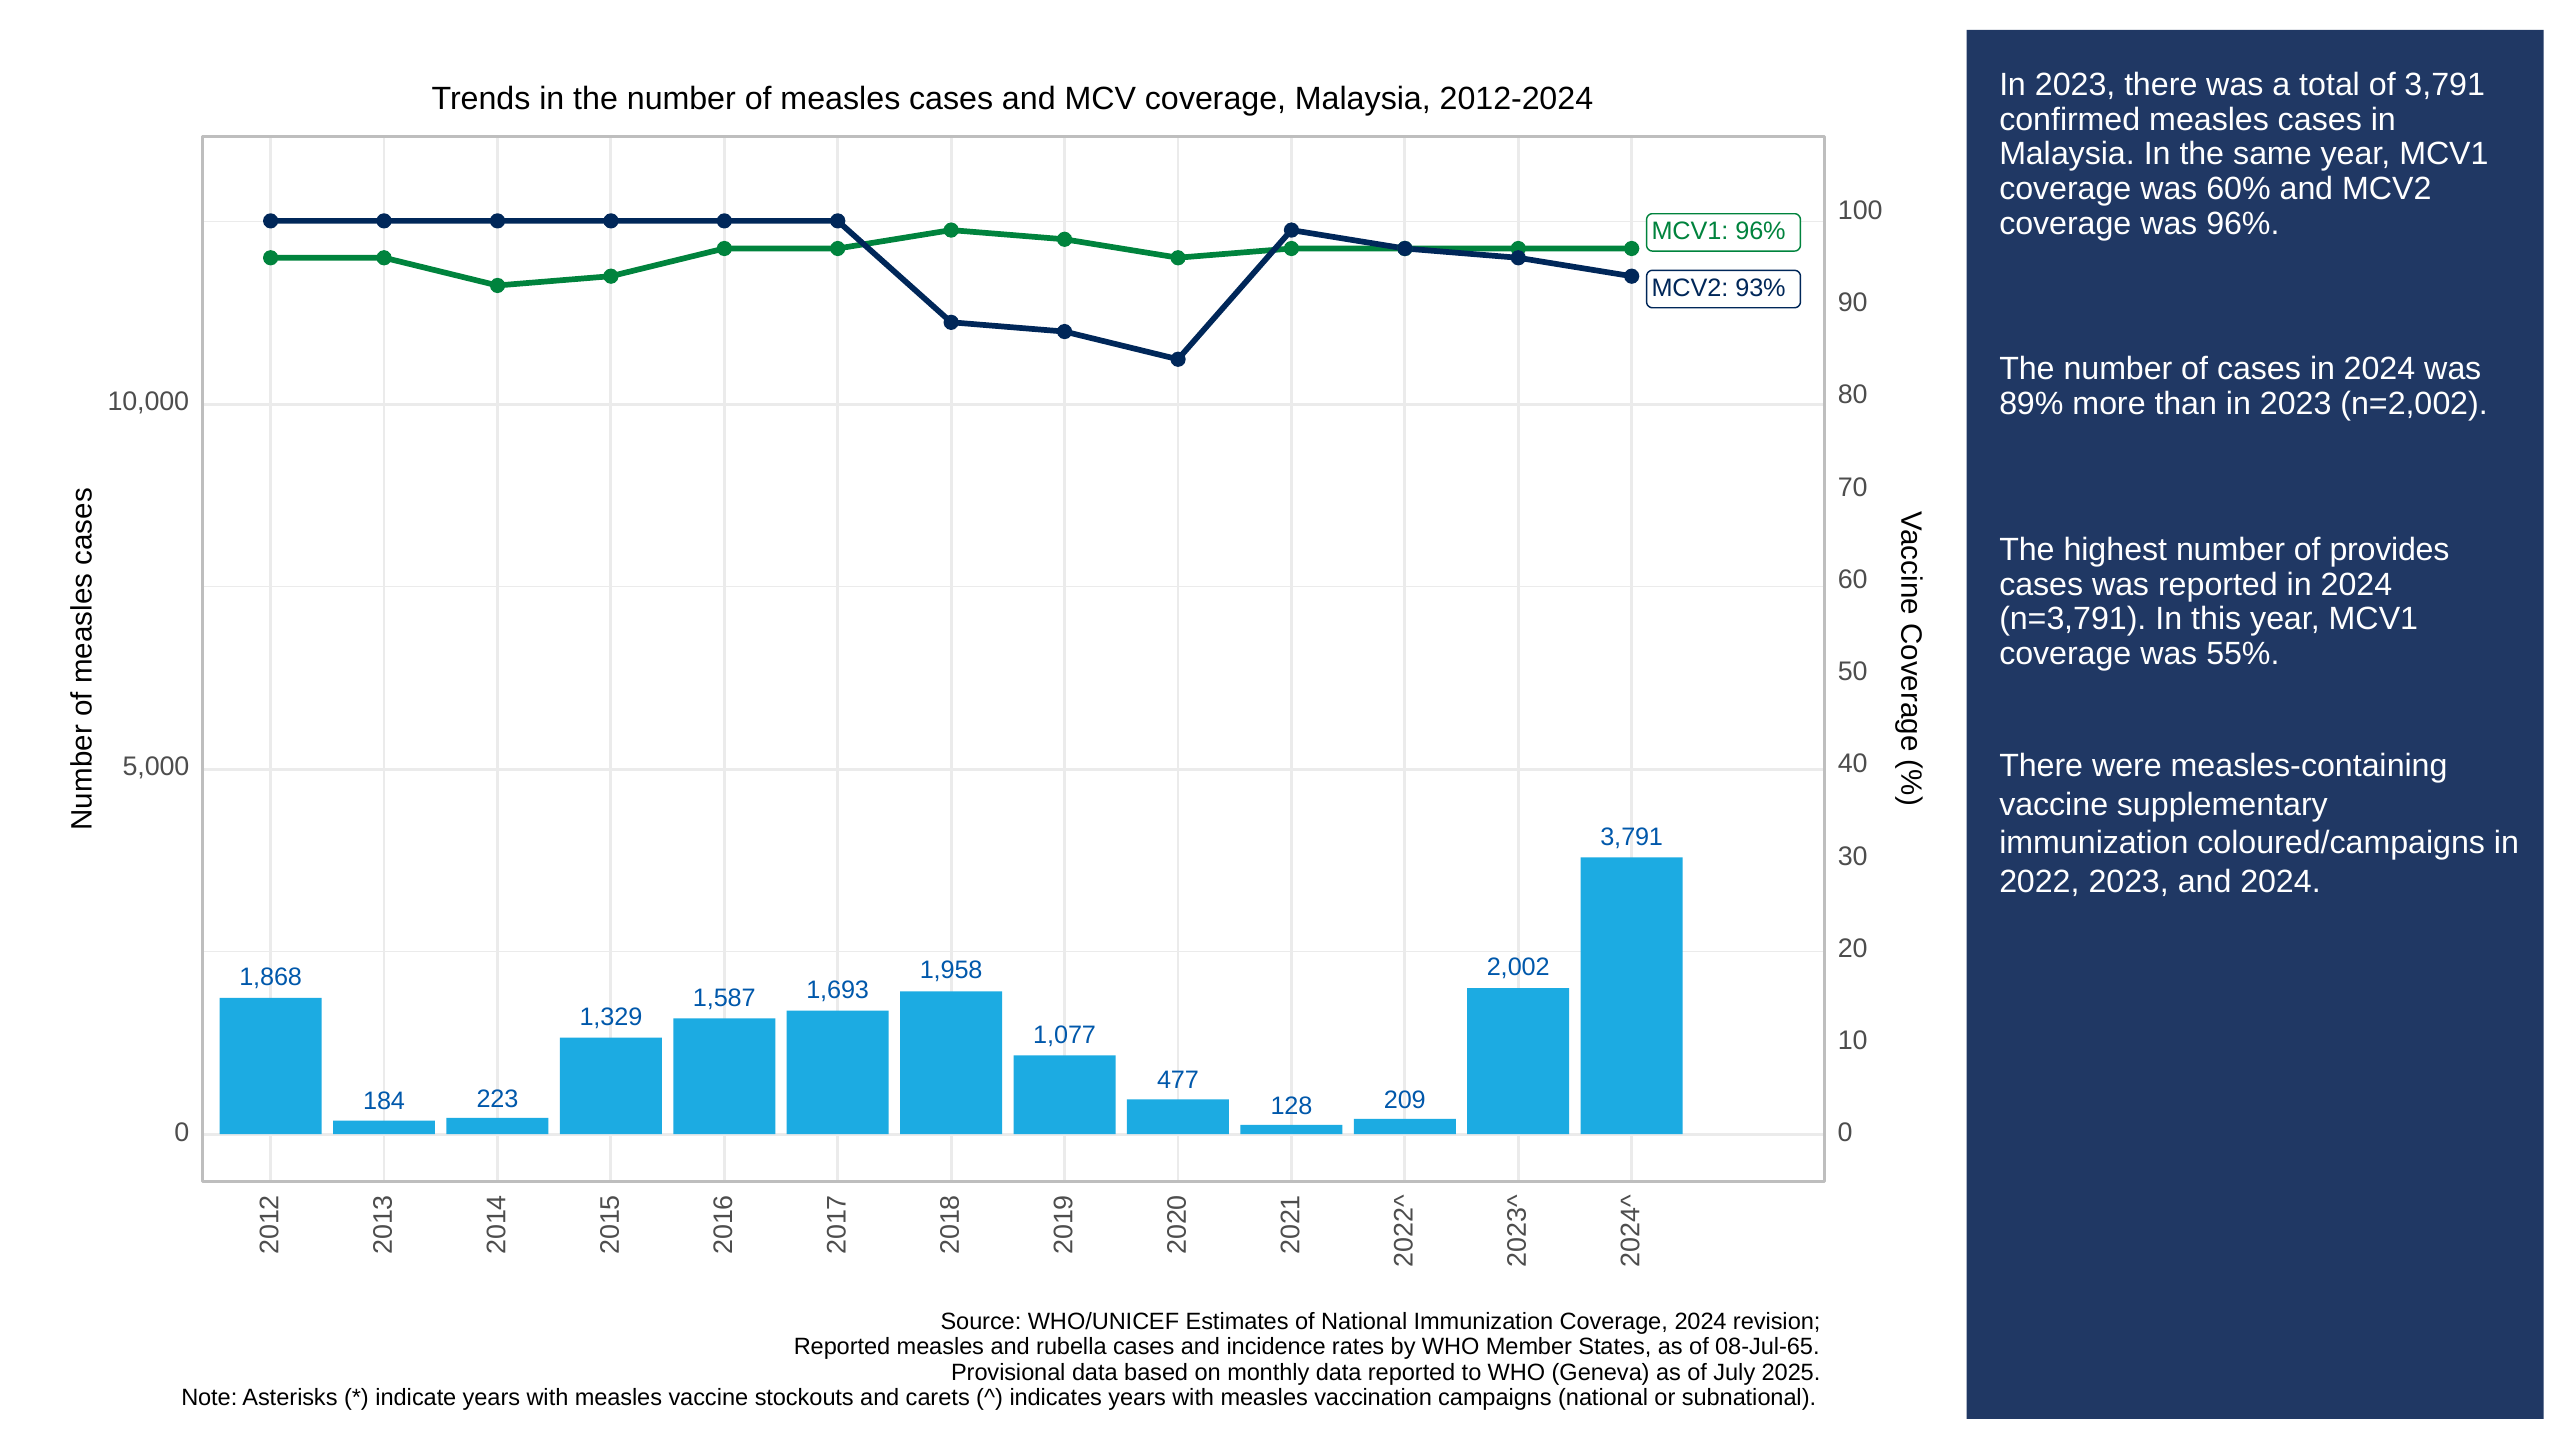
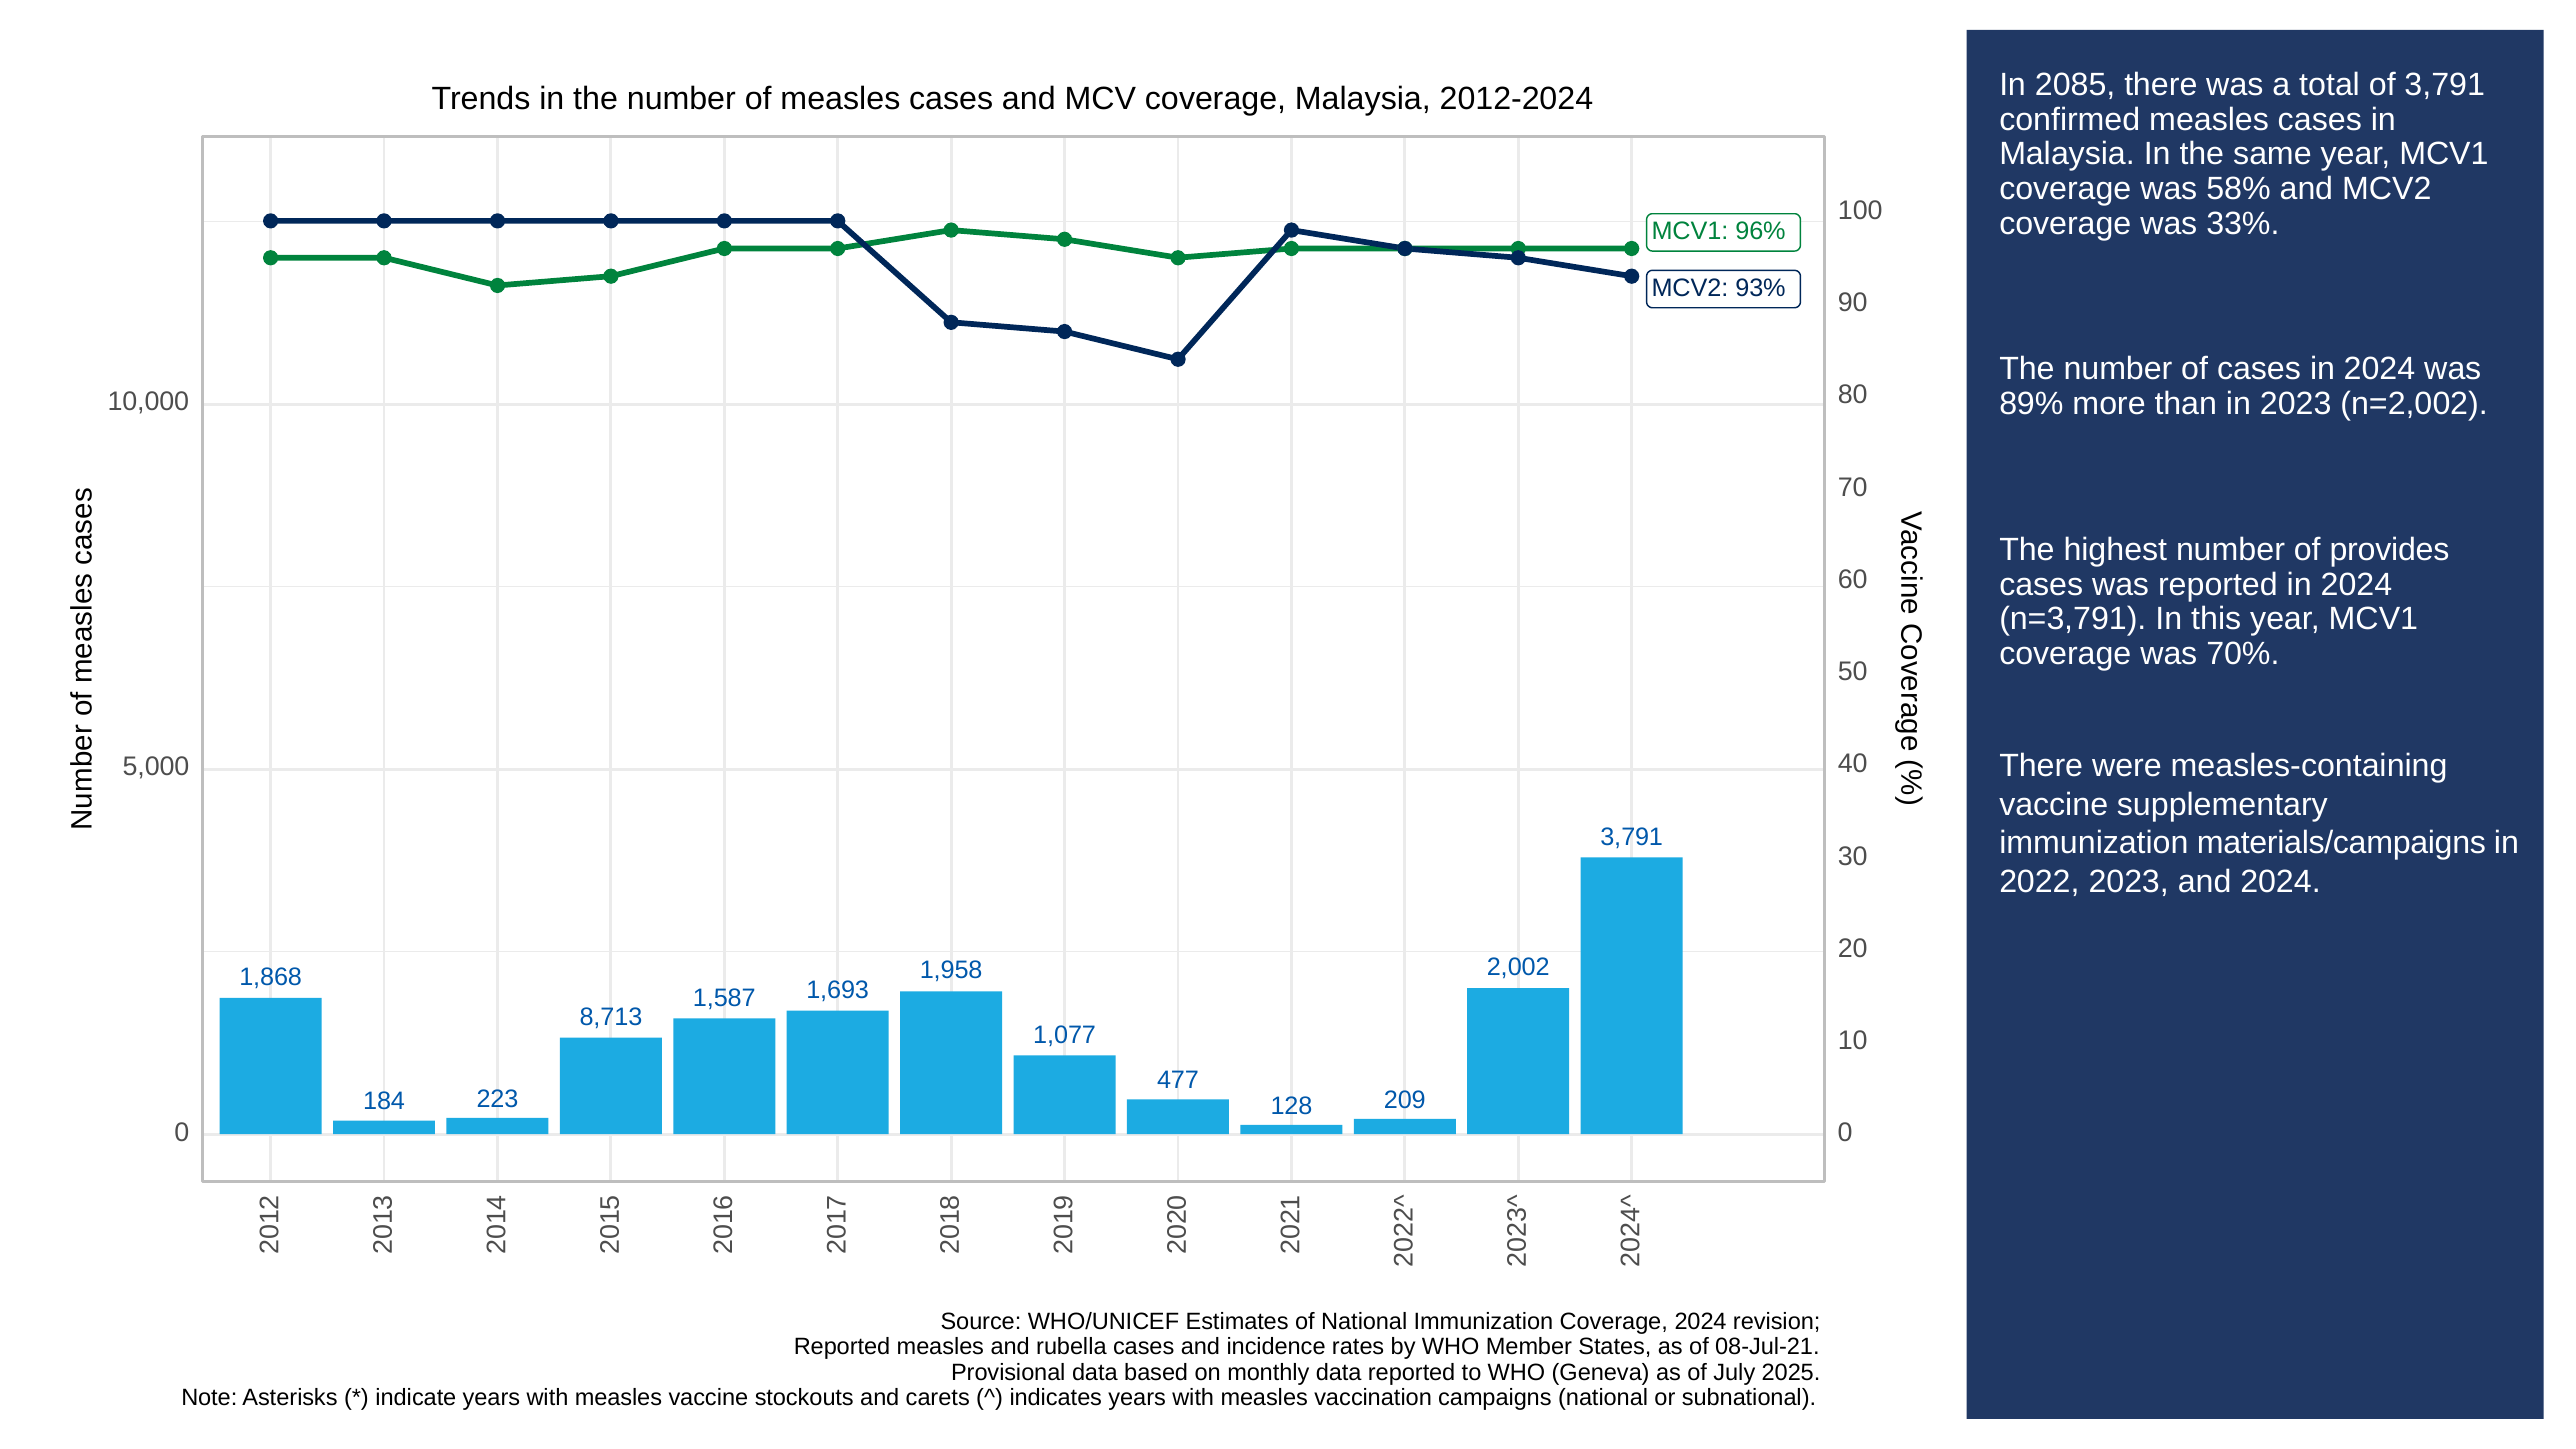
2023 at (2075, 85): 2023 -> 2085
60%: 60% -> 58%
was 96%: 96% -> 33%
55%: 55% -> 70%
coloured/campaigns: coloured/campaigns -> materials/campaigns
1,329: 1,329 -> 8,713
08-Jul-65: 08-Jul-65 -> 08-Jul-21
